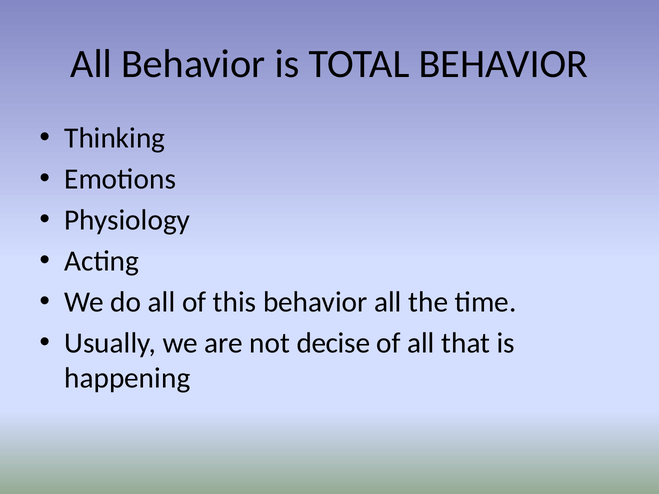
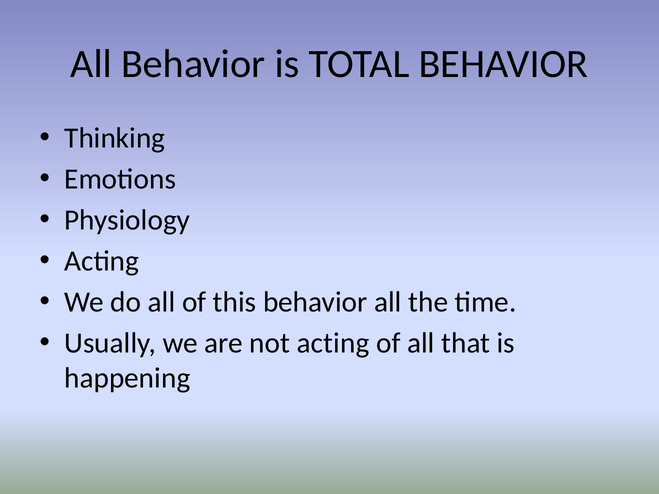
not decise: decise -> acting
